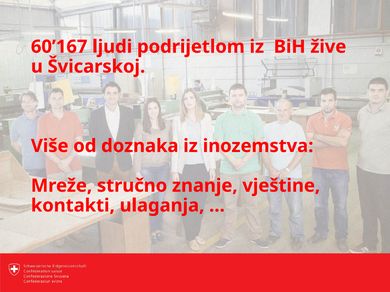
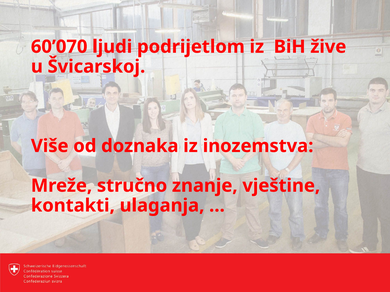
60’167: 60’167 -> 60’070
